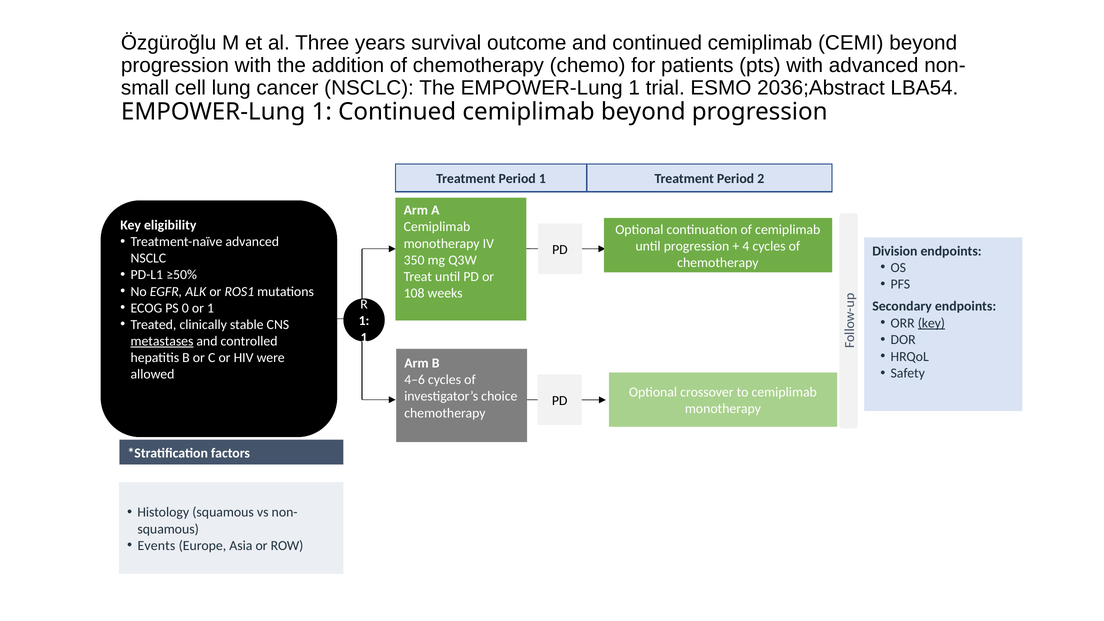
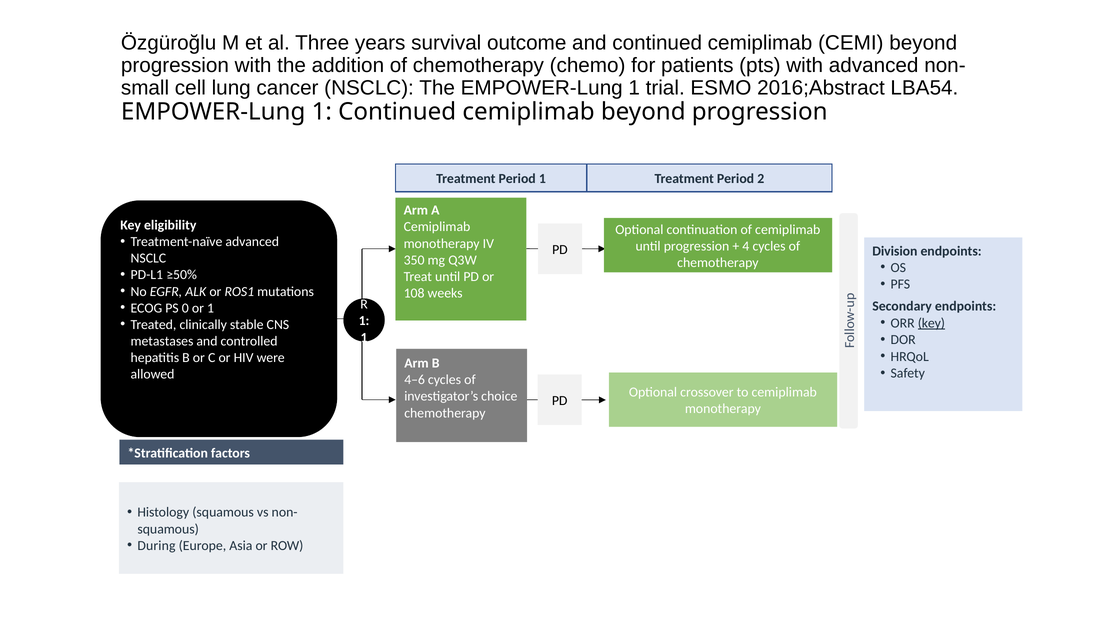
2036;Abstract: 2036;Abstract -> 2016;Abstract
metastases underline: present -> none
Events: Events -> During
